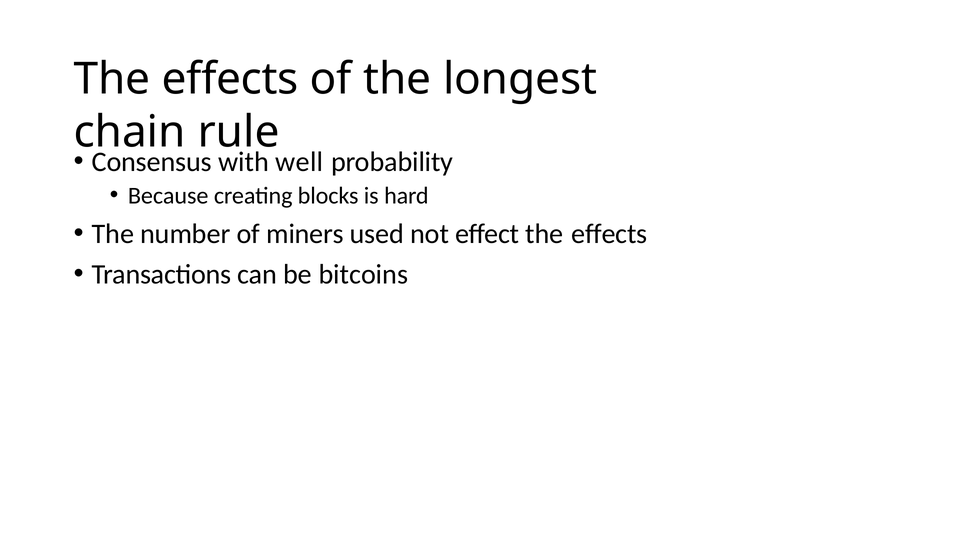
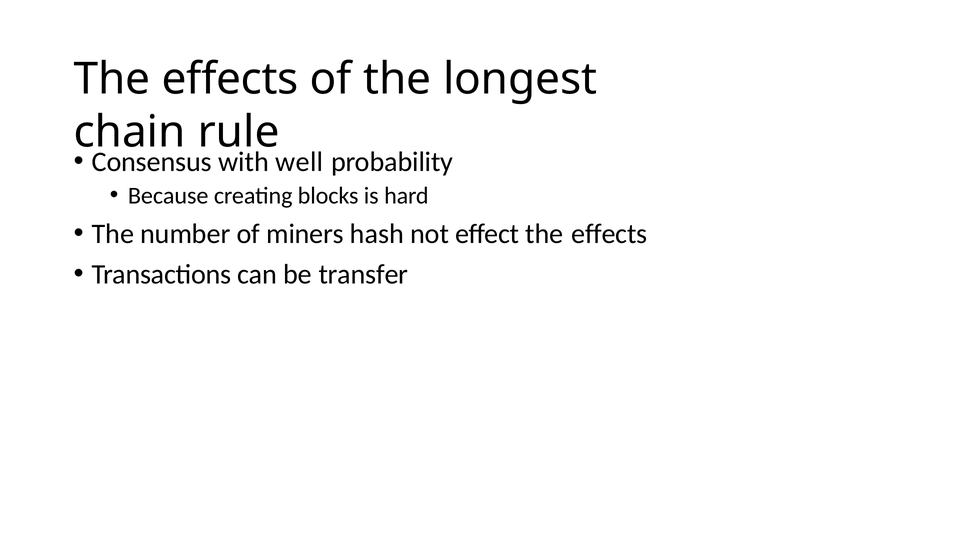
used: used -> hash
bitcoins: bitcoins -> transfer
